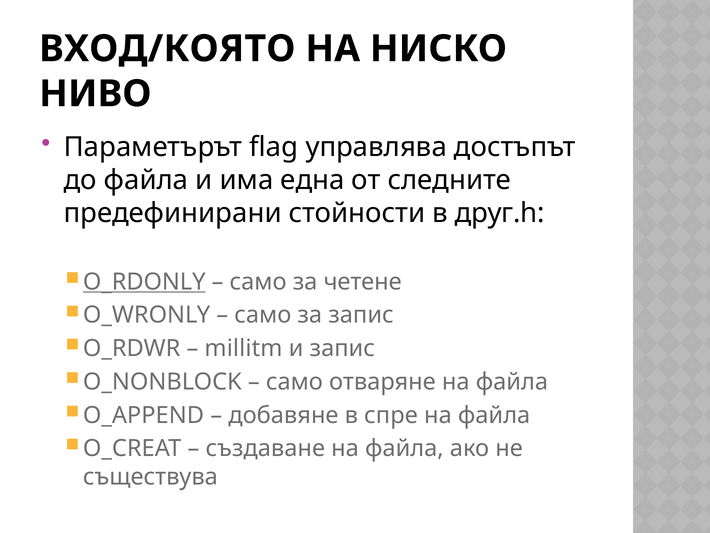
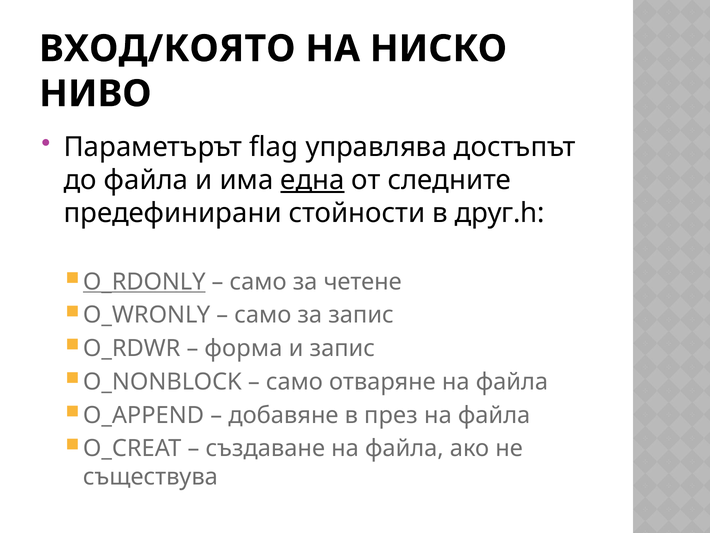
една underline: none -> present
millitm: millitm -> форма
спре: спре -> през
